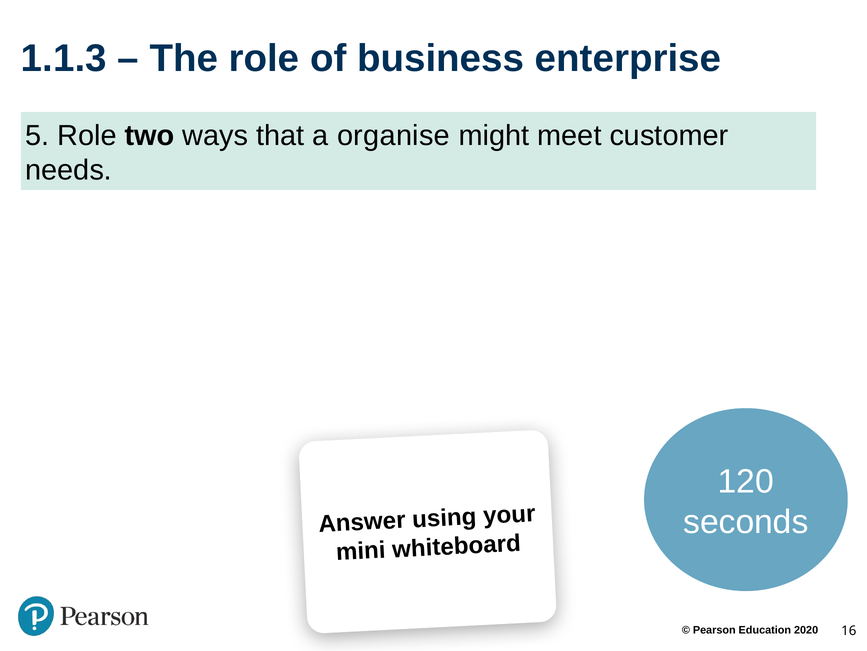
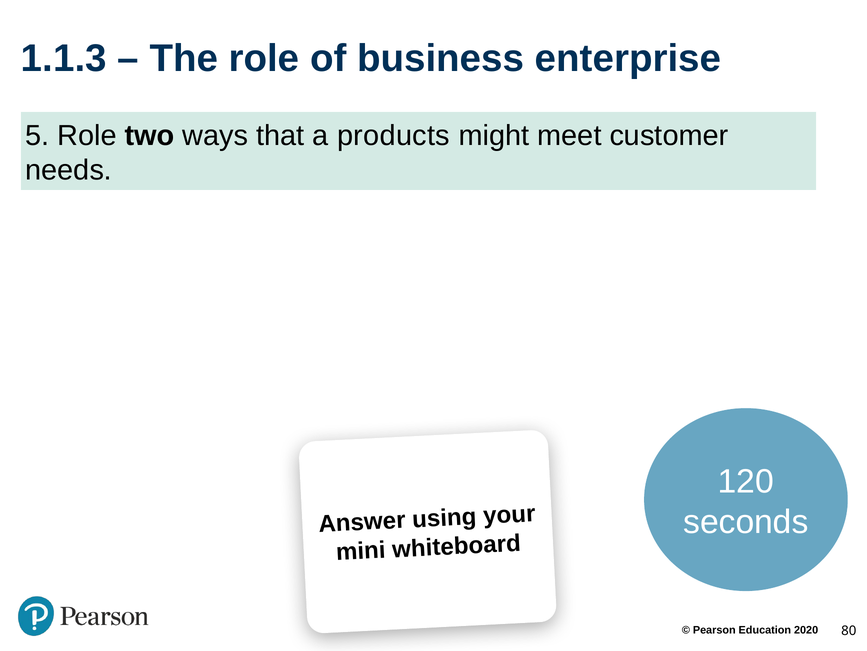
organise: organise -> products
16: 16 -> 80
